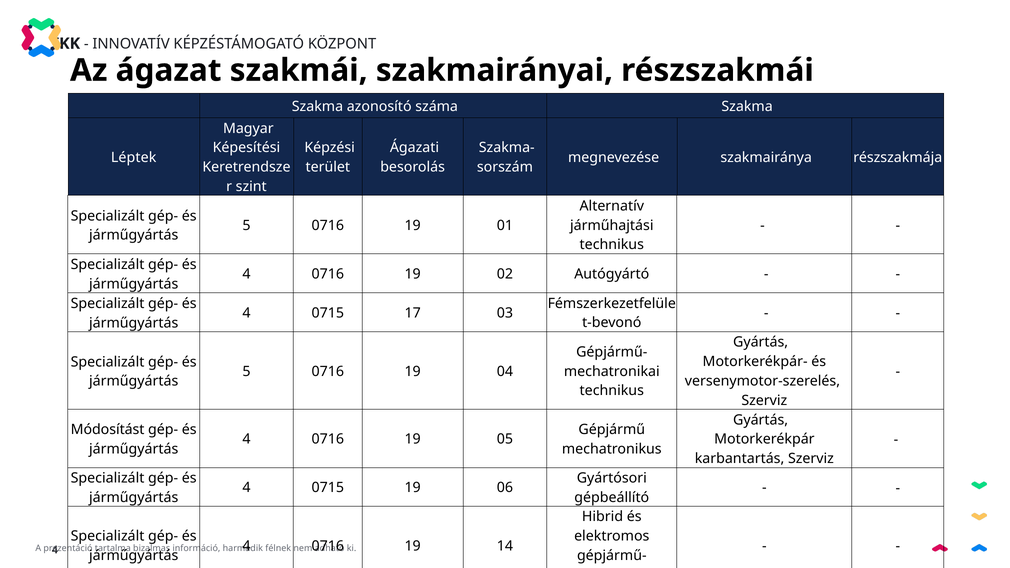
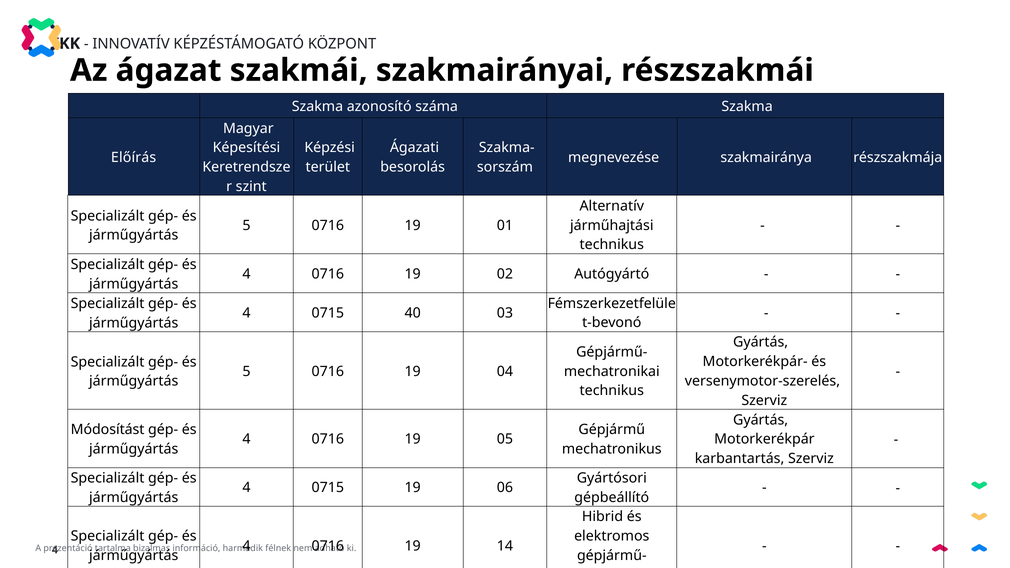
Léptek: Léptek -> Előírás
17: 17 -> 40
